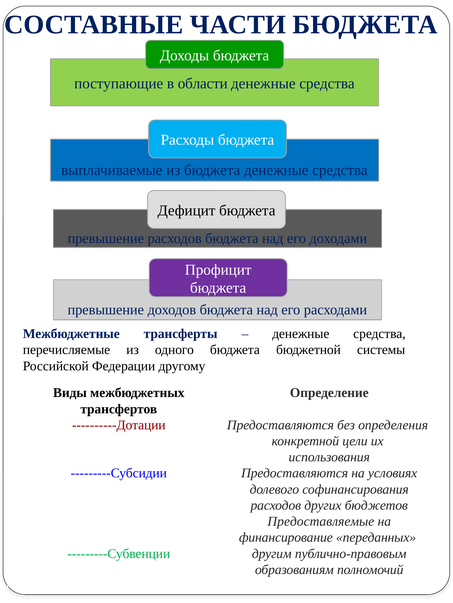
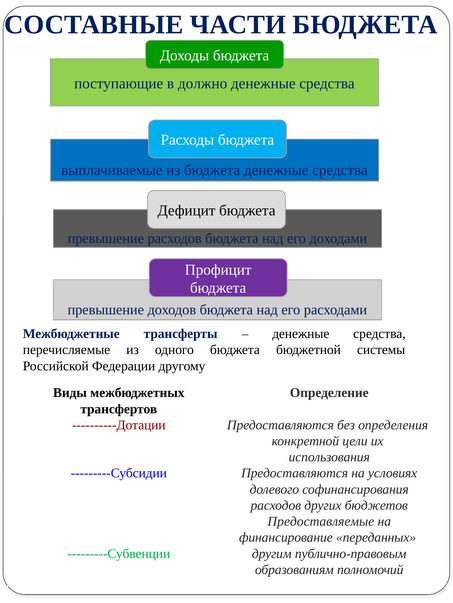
области: области -> должно
